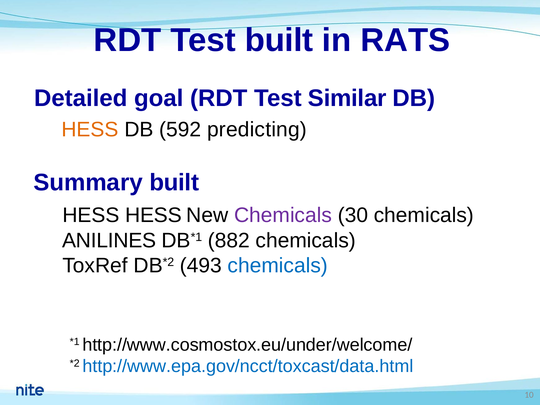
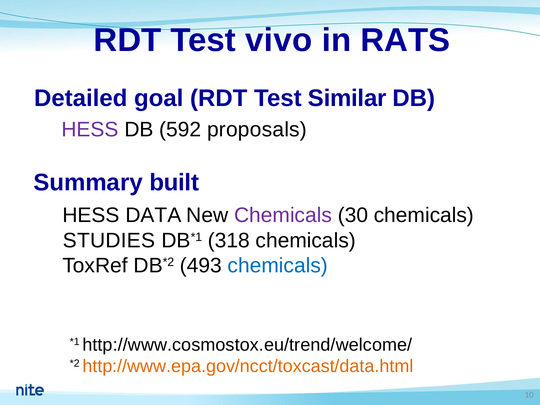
Test built: built -> vivo
HESS at (90, 129) colour: orange -> purple
predicting: predicting -> proposals
HESS HESS: HESS -> DATA
ANILINES: ANILINES -> STUDIES
882: 882 -> 318
http://www.cosmostox.eu/under/welcome/: http://www.cosmostox.eu/under/welcome/ -> http://www.cosmostox.eu/trend/welcome/
http://www.epa.gov/ncct/toxcast/data.html colour: blue -> orange
